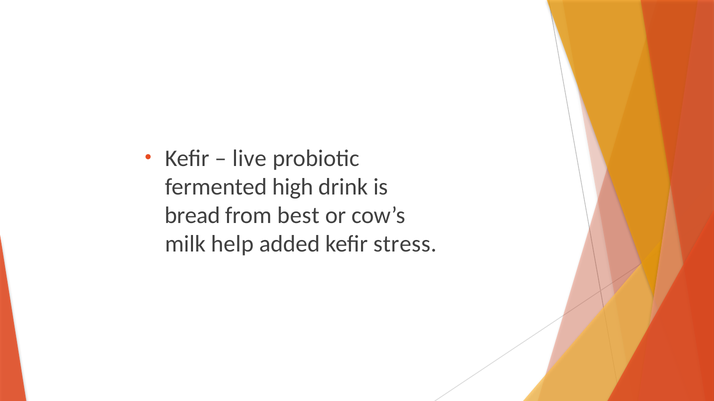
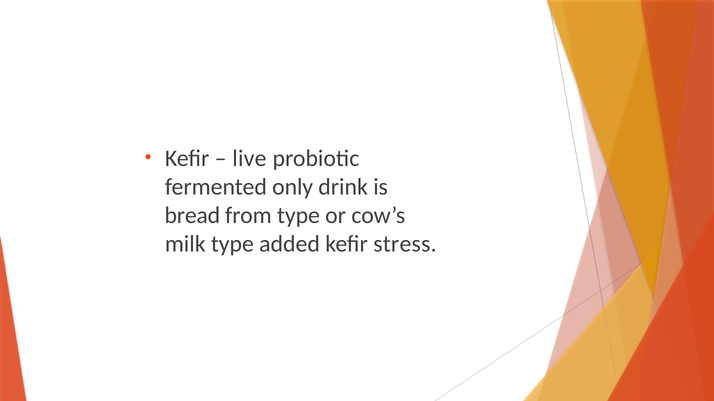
high: high -> only
from best: best -> type
milk help: help -> type
